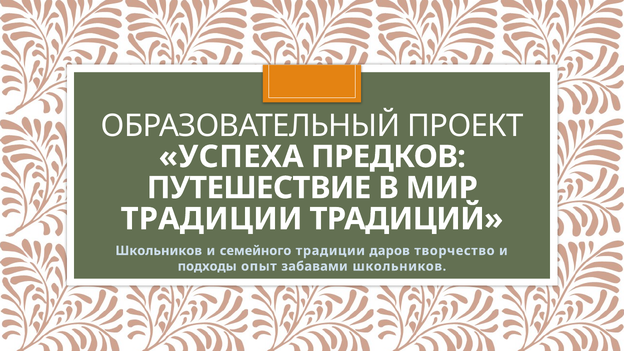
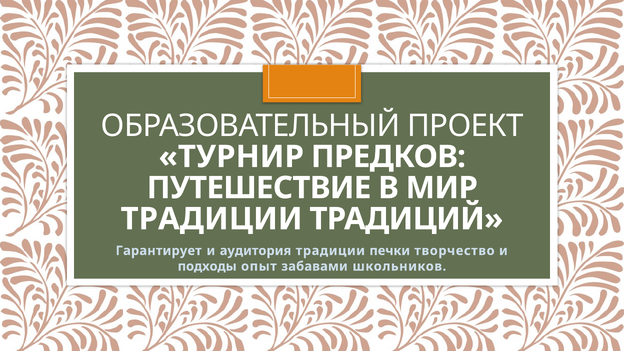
УСПЕХА: УСПЕХА -> ТУРНИР
Школьников at (159, 251): Школьников -> Гарантирует
семейного: семейного -> аудитория
даров: даров -> печки
